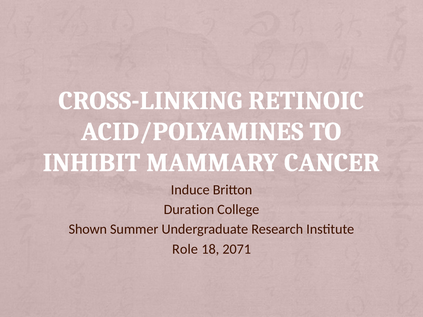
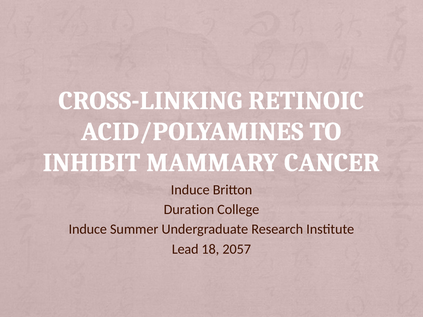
Shown at (88, 229): Shown -> Induce
Role: Role -> Lead
2071: 2071 -> 2057
